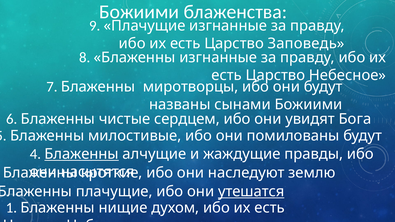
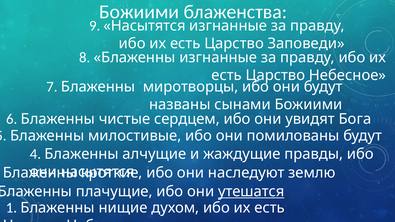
9 Плачущие: Плачущие -> Насытятся
Заповедь: Заповедь -> Заповеди
Блаженны at (82, 154) underline: present -> none
